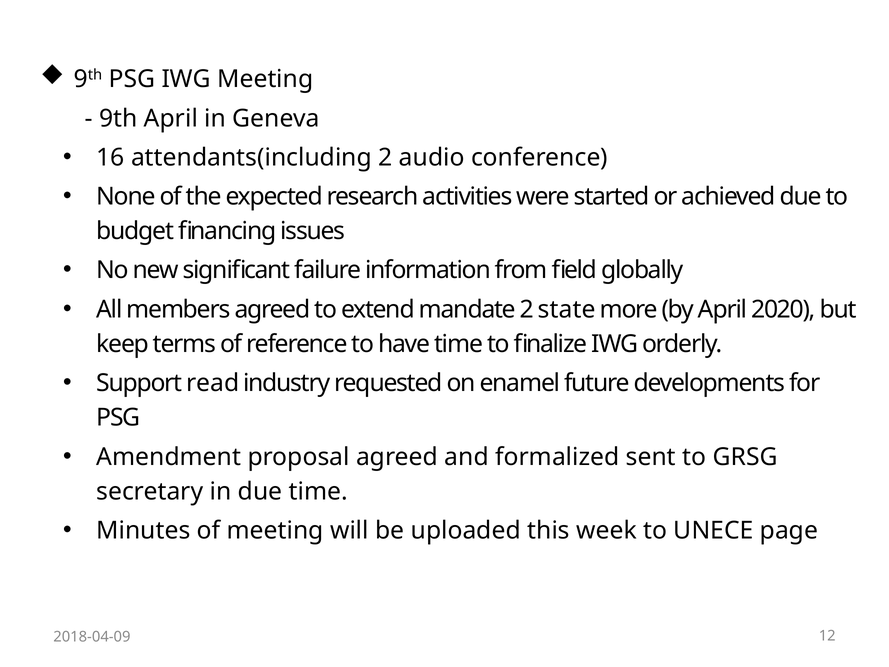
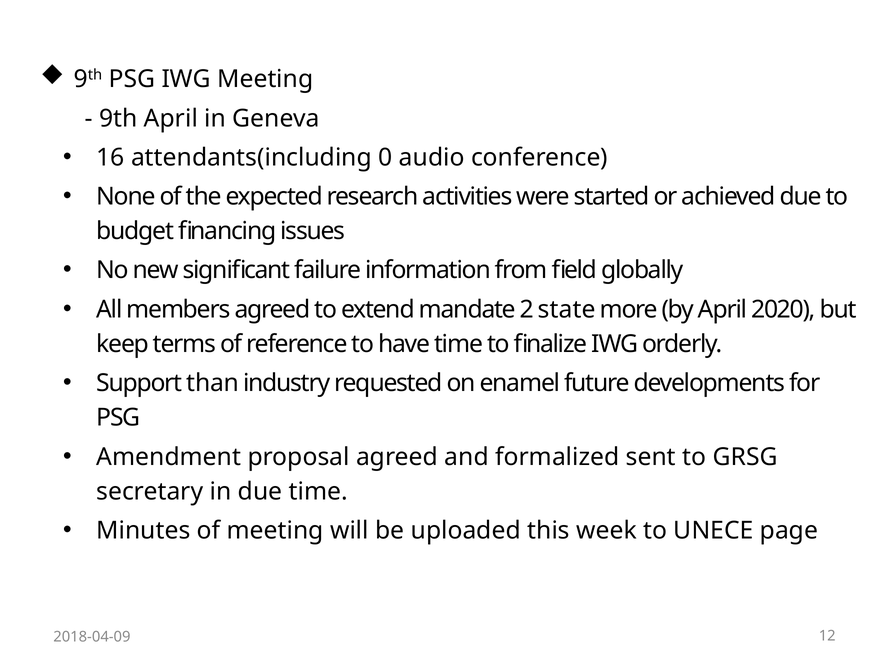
attendants(including 2: 2 -> 0
read: read -> than
